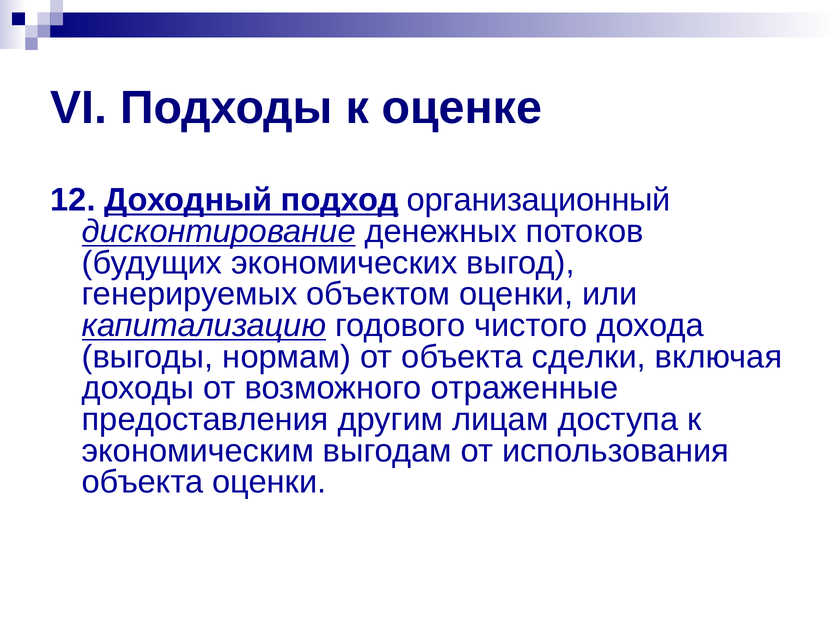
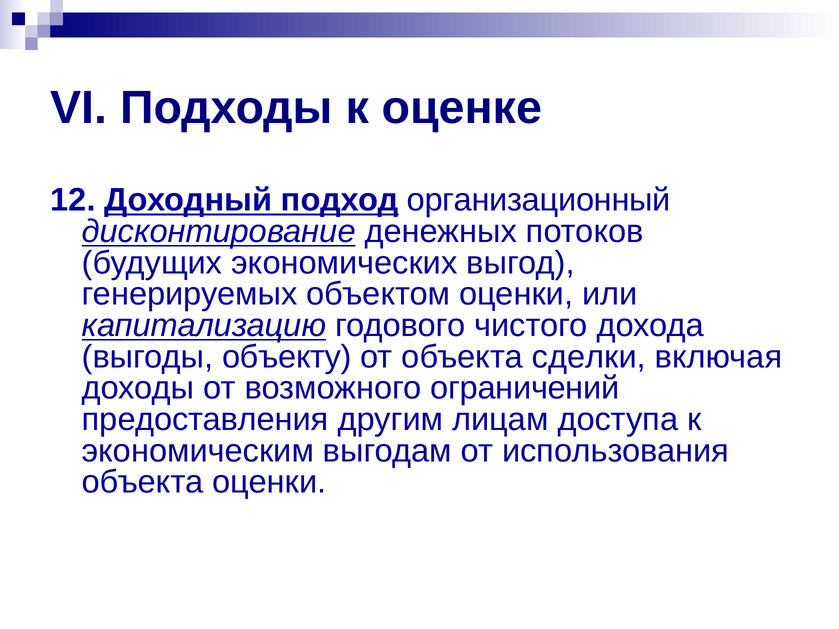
нормам: нормам -> объекту
отраженные: отраженные -> ограничений
